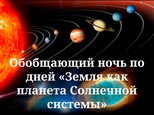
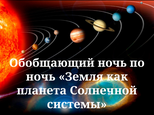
дней at (41, 77): дней -> ночь
